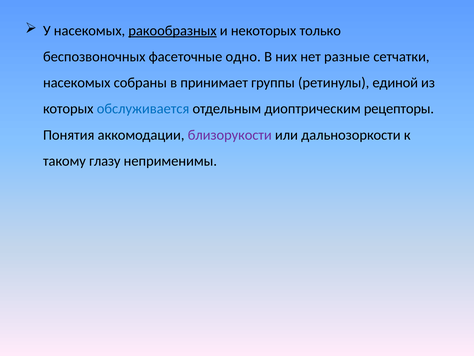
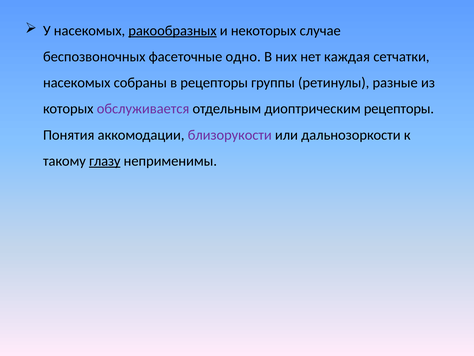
только: только -> случае
разные: разные -> каждая
в принимает: принимает -> рецепторы
единой: единой -> разные
обслуживается colour: blue -> purple
глазу underline: none -> present
